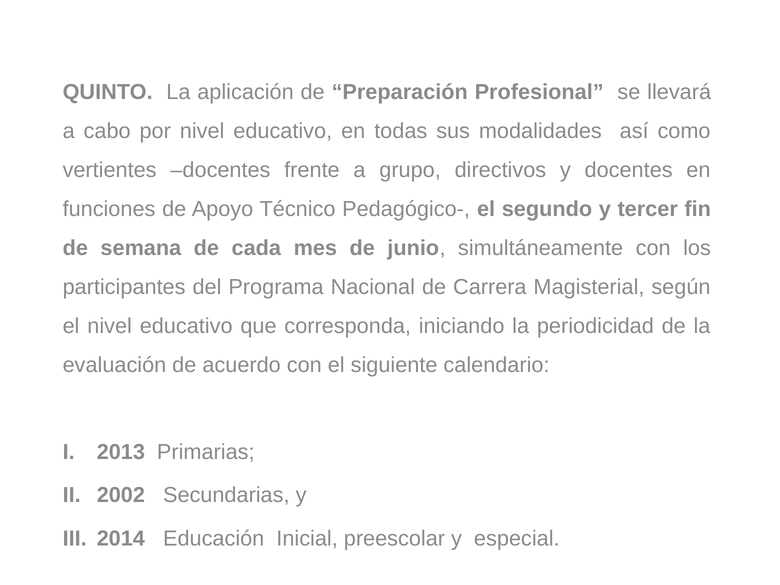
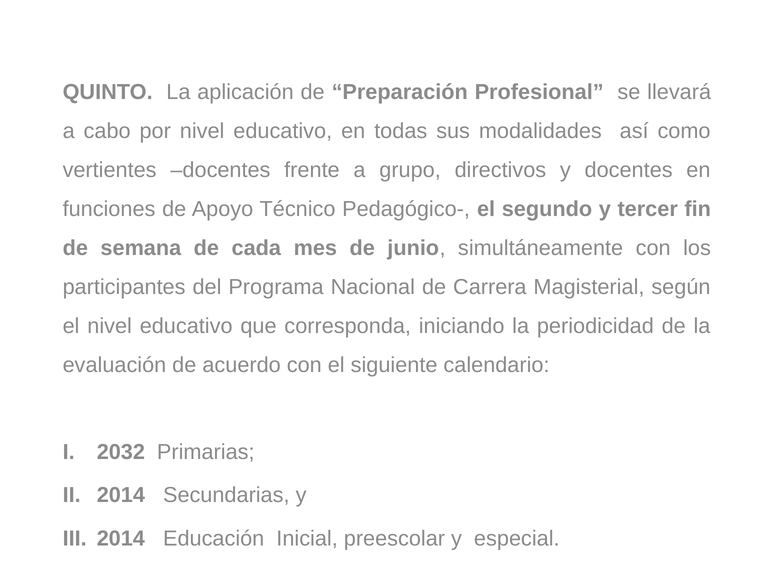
2013: 2013 -> 2032
2002 at (121, 495): 2002 -> 2014
